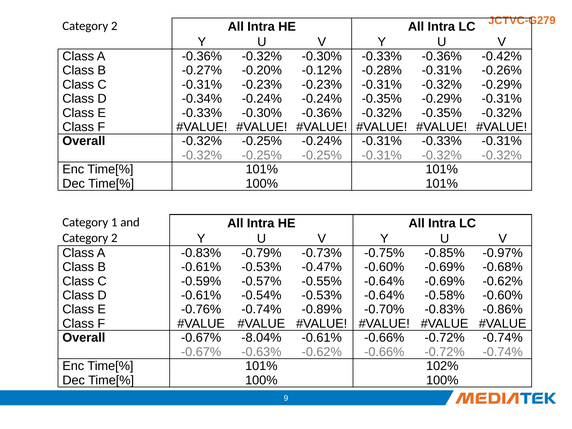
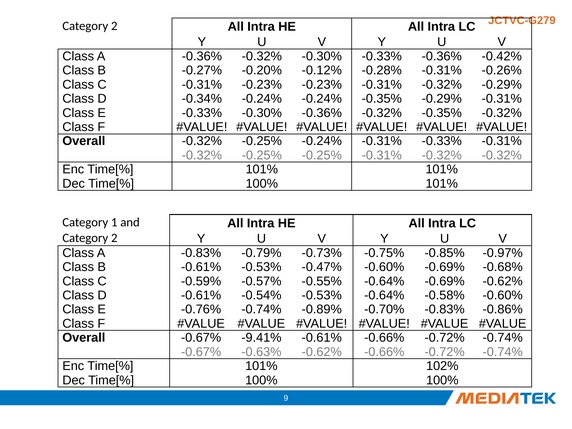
-8.04%: -8.04% -> -9.41%
